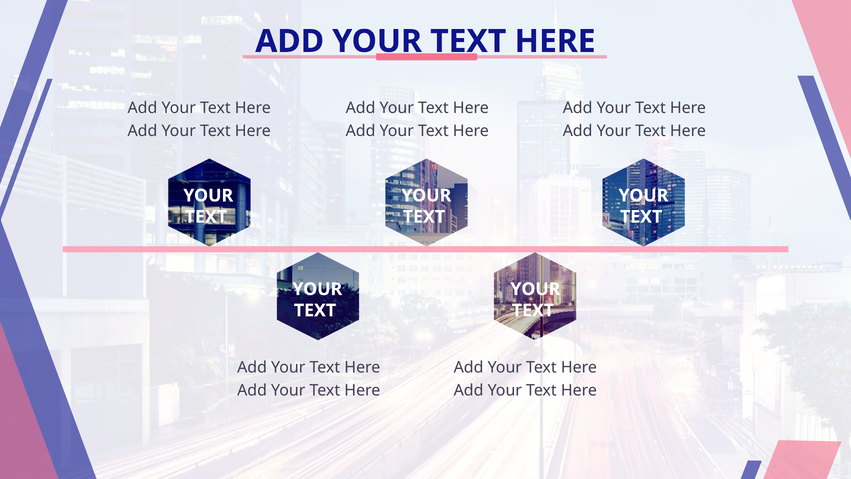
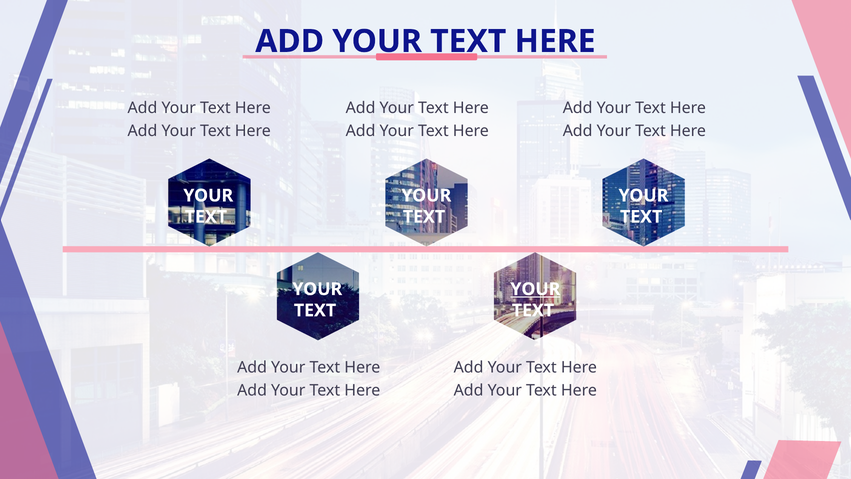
YOUR at (535, 289) underline: none -> present
